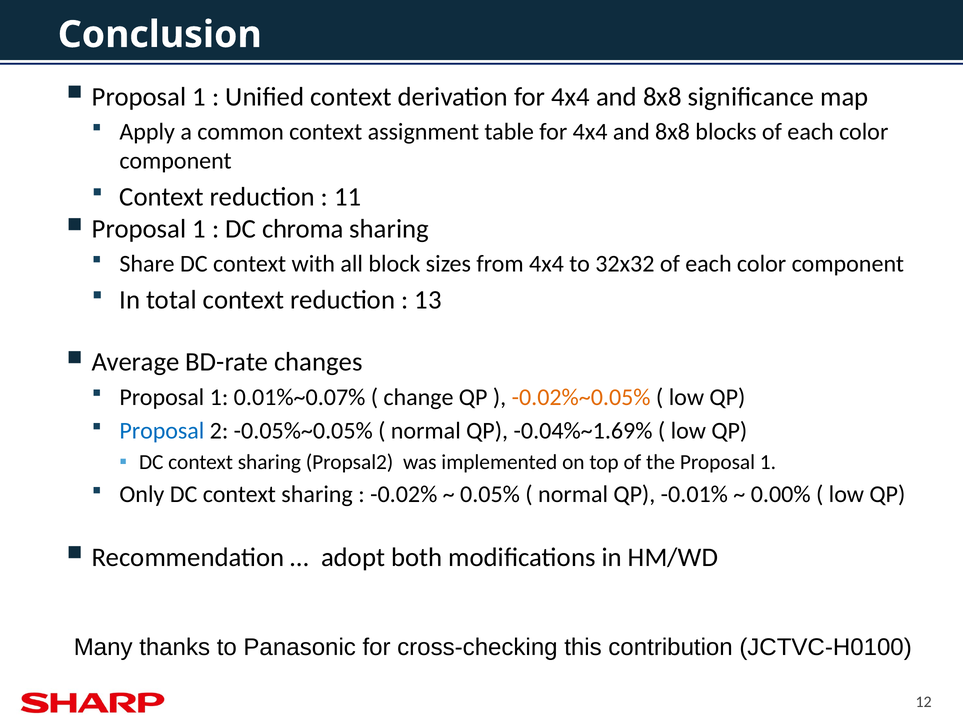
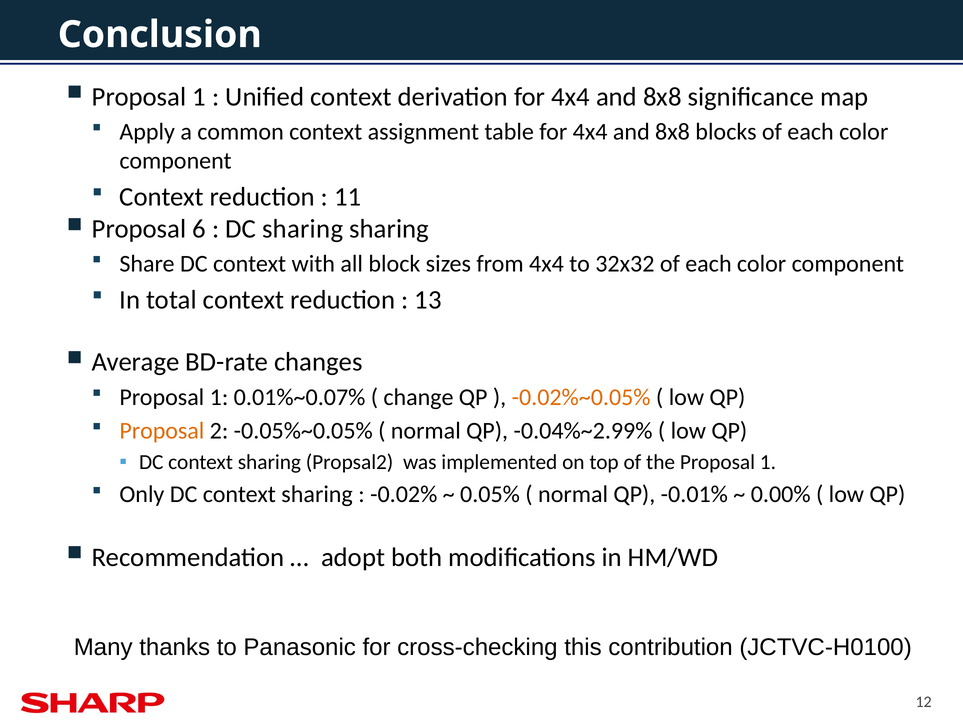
1 at (199, 229): 1 -> 6
DC chroma: chroma -> sharing
Proposal at (162, 431) colour: blue -> orange
-0.04%~1.69%: -0.04%~1.69% -> -0.04%~2.99%
